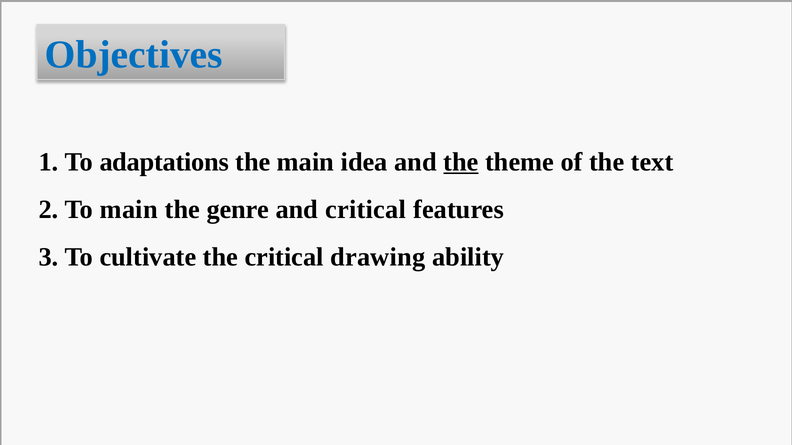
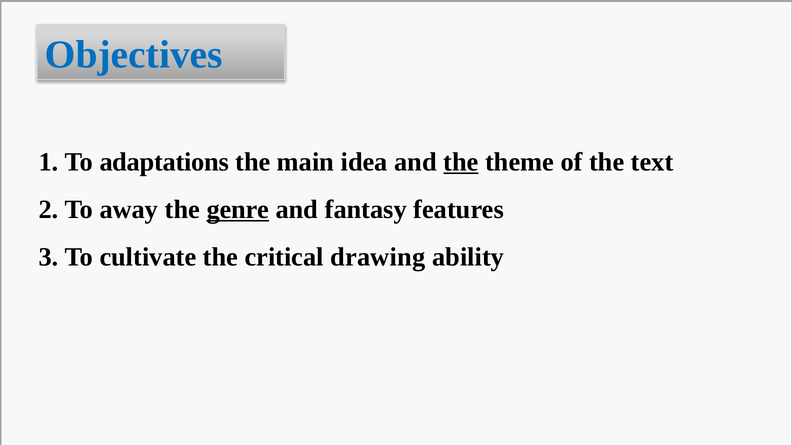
To main: main -> away
genre underline: none -> present
and critical: critical -> fantasy
